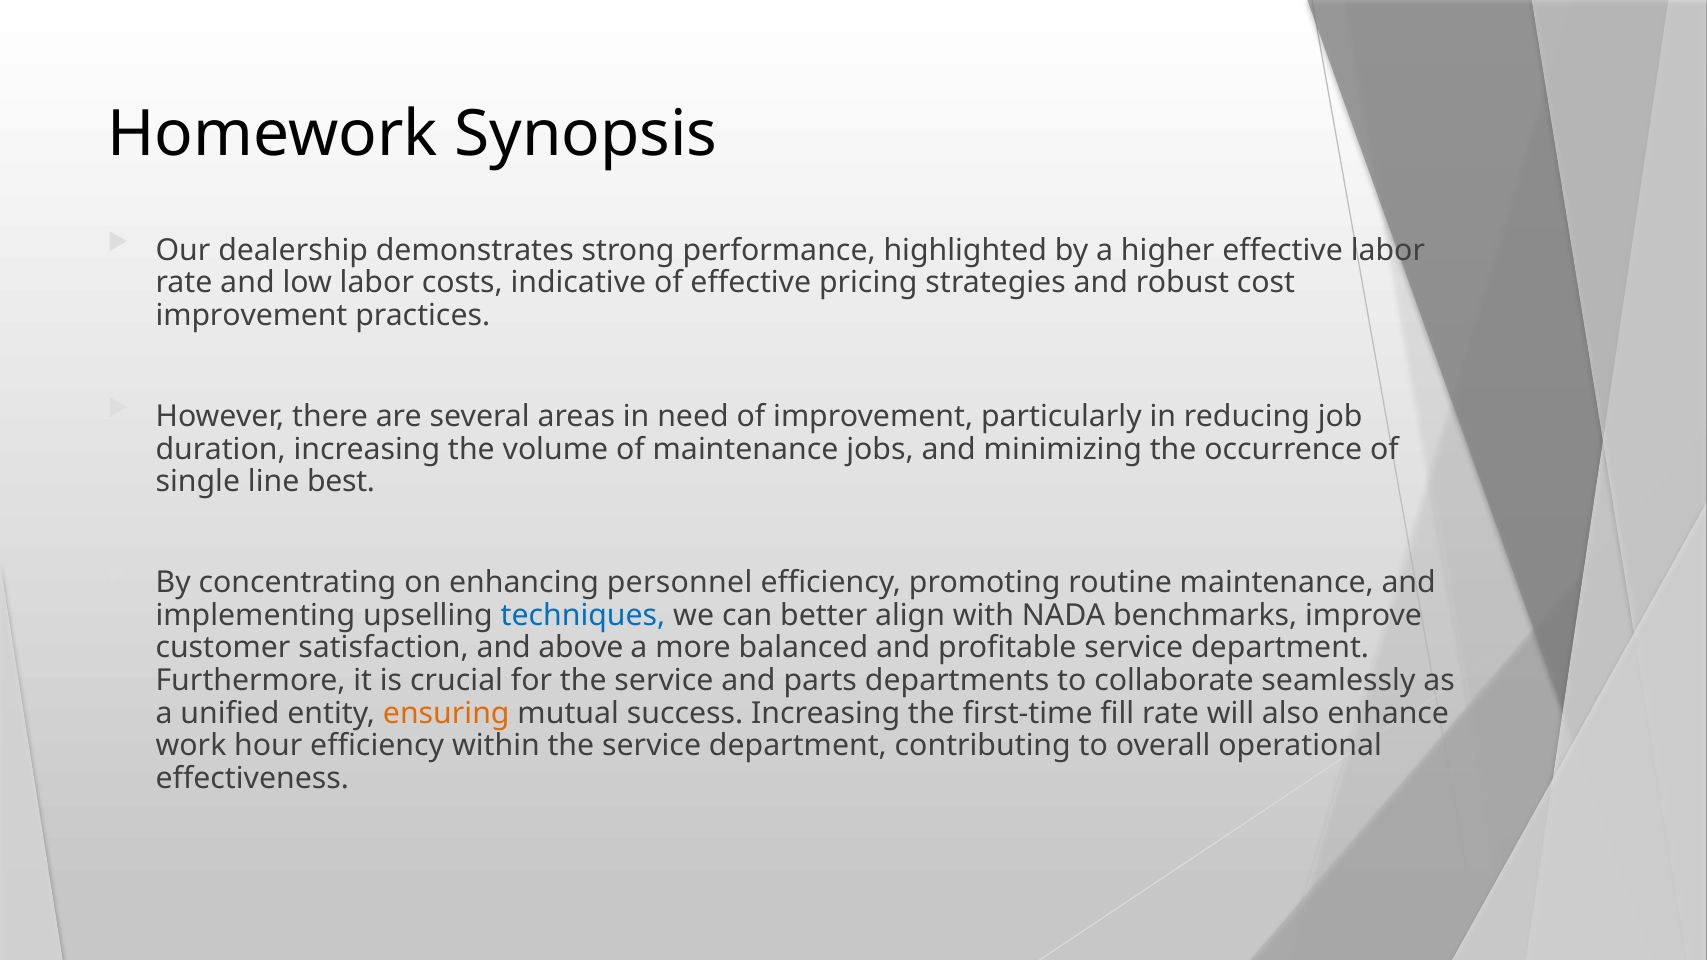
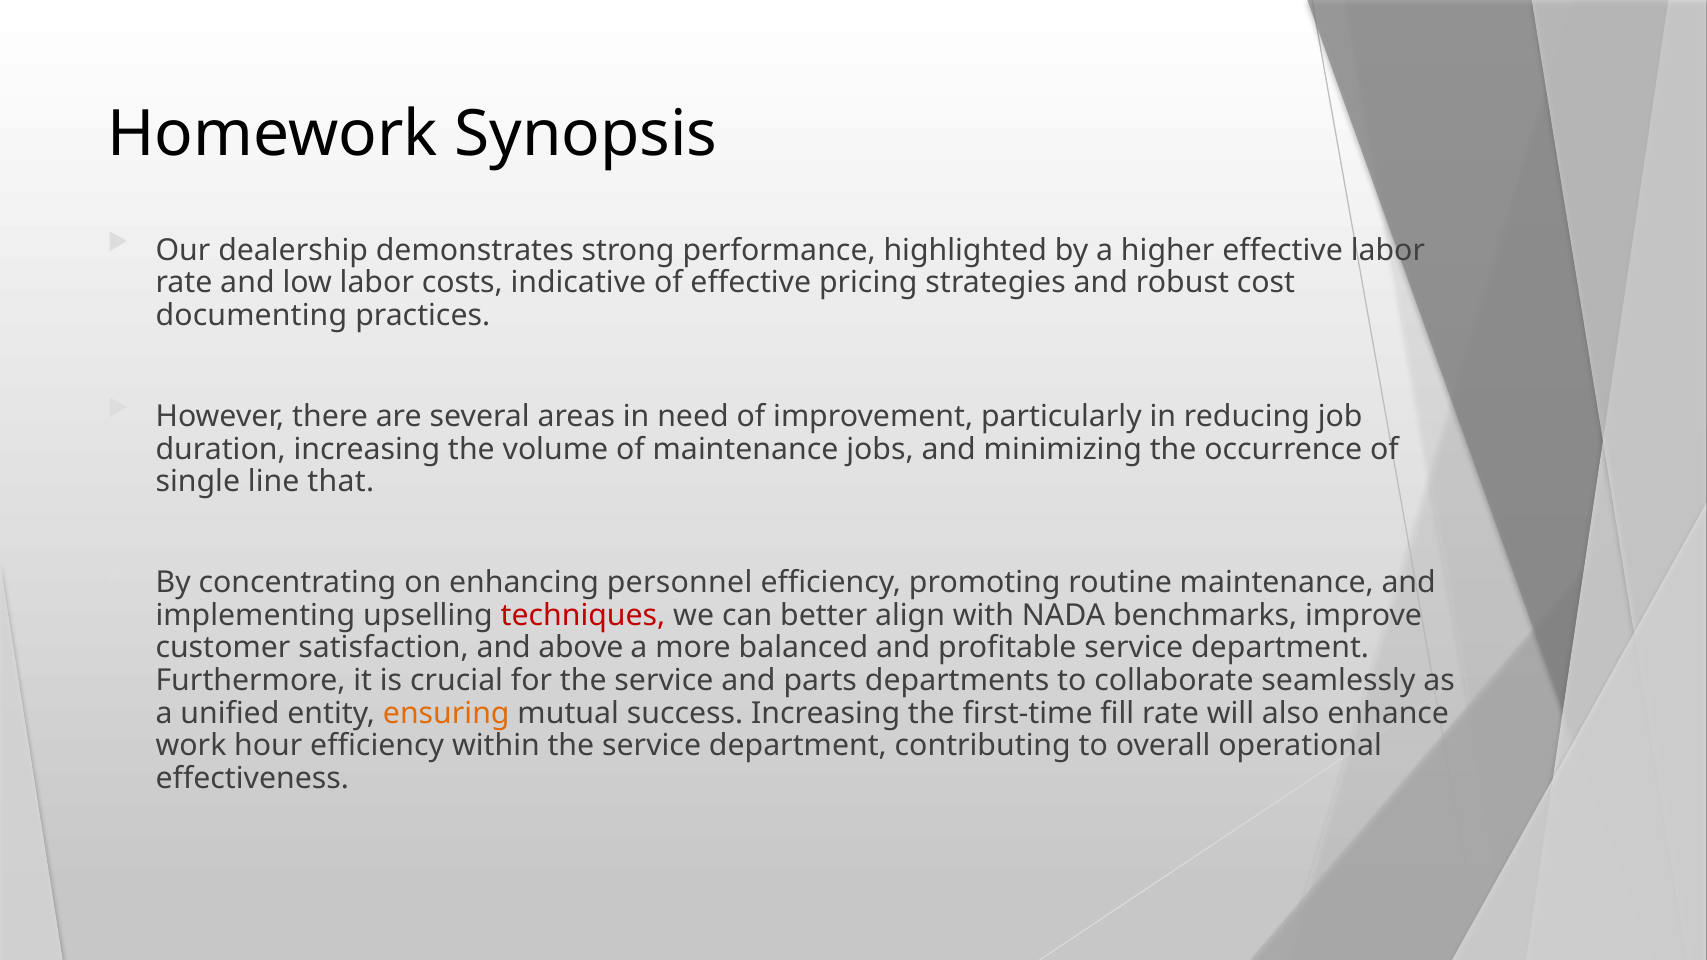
improvement at (252, 316): improvement -> documenting
best: best -> that
techniques colour: blue -> red
